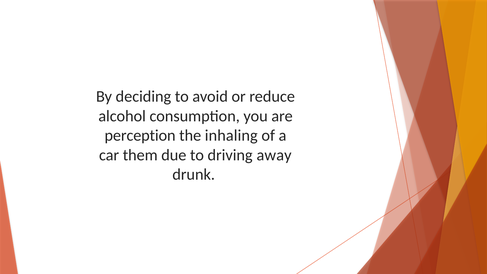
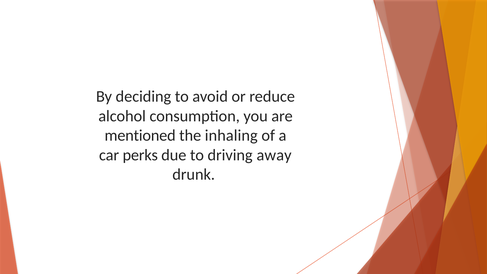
perception: perception -> mentioned
them: them -> perks
